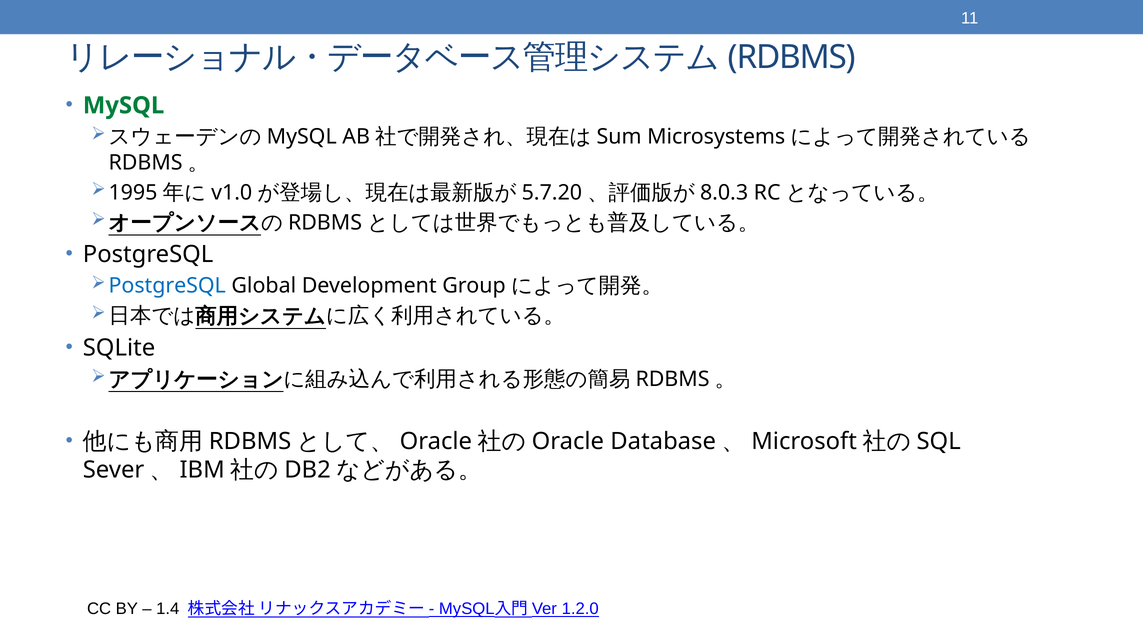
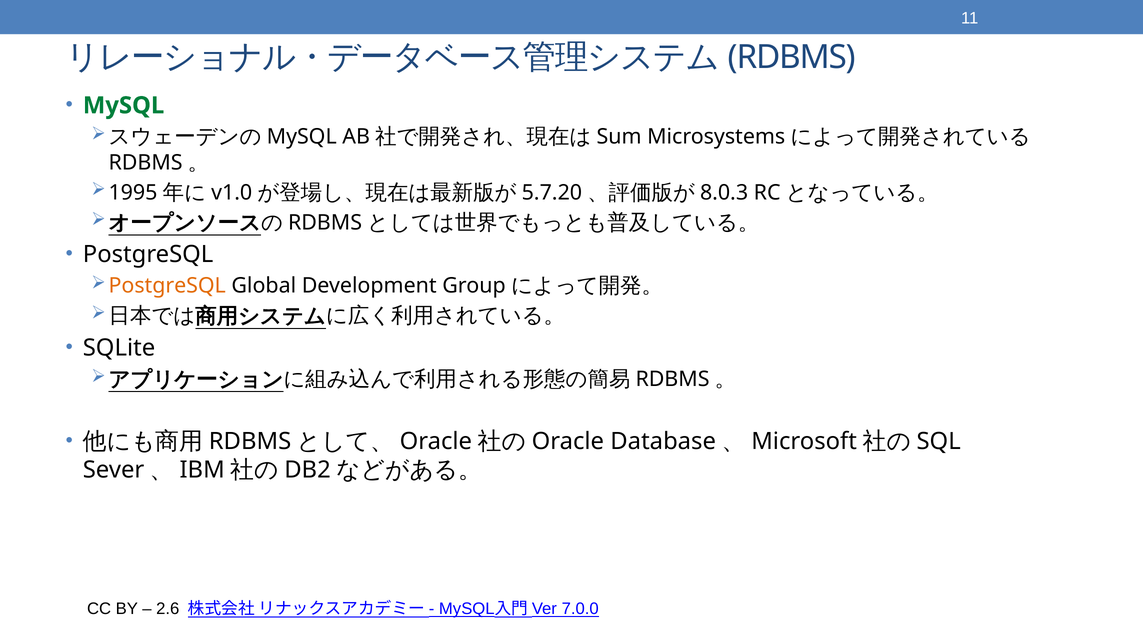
PostgreSQL at (167, 286) colour: blue -> orange
1.4: 1.4 -> 2.6
1.2.0: 1.2.0 -> 7.0.0
